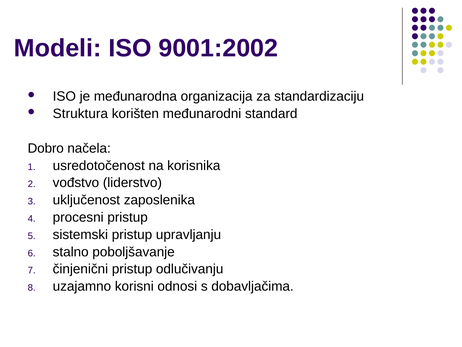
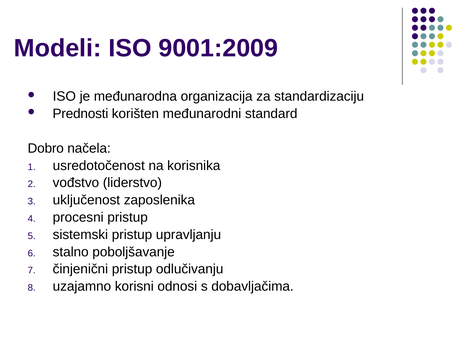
9001:2002: 9001:2002 -> 9001:2009
Struktura: Struktura -> Prednosti
